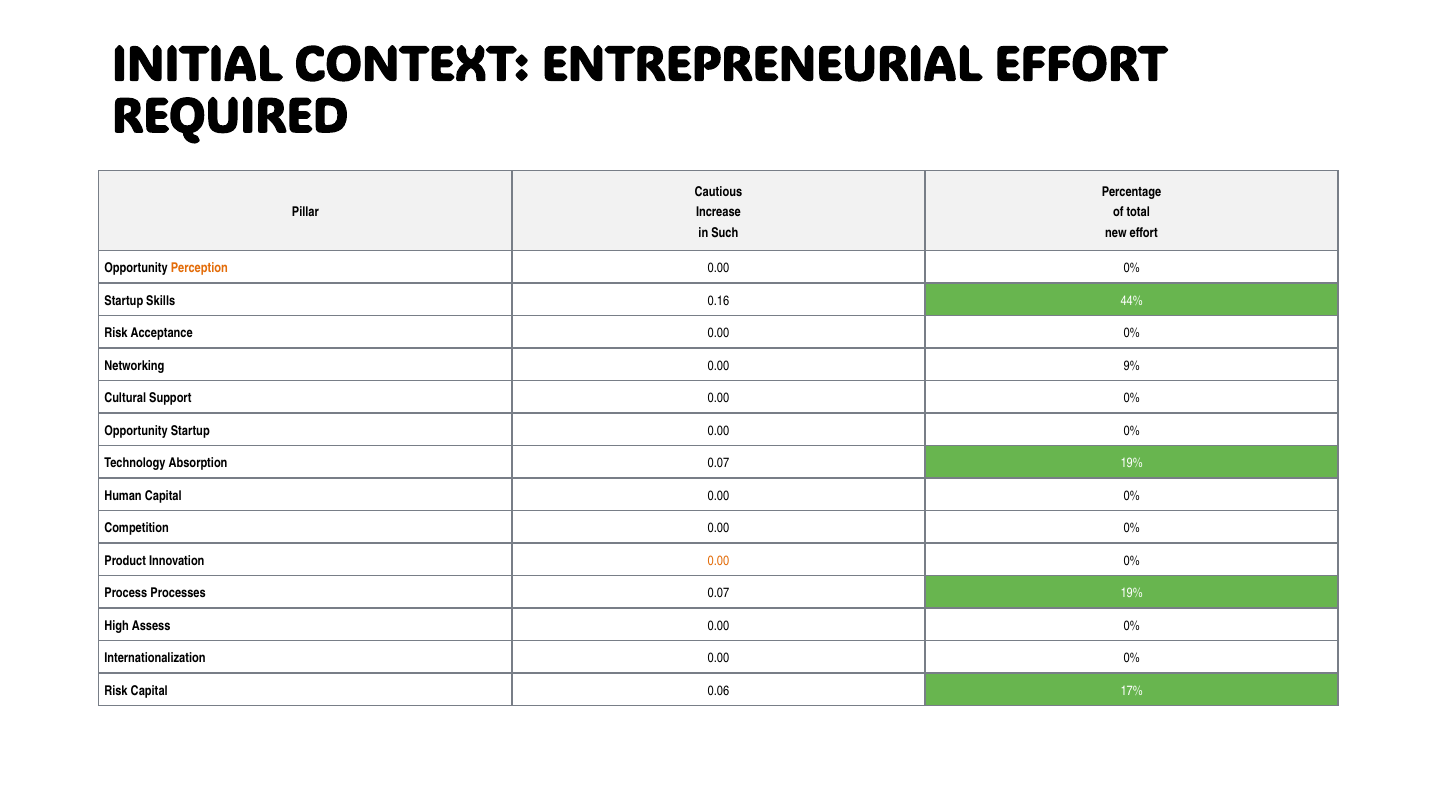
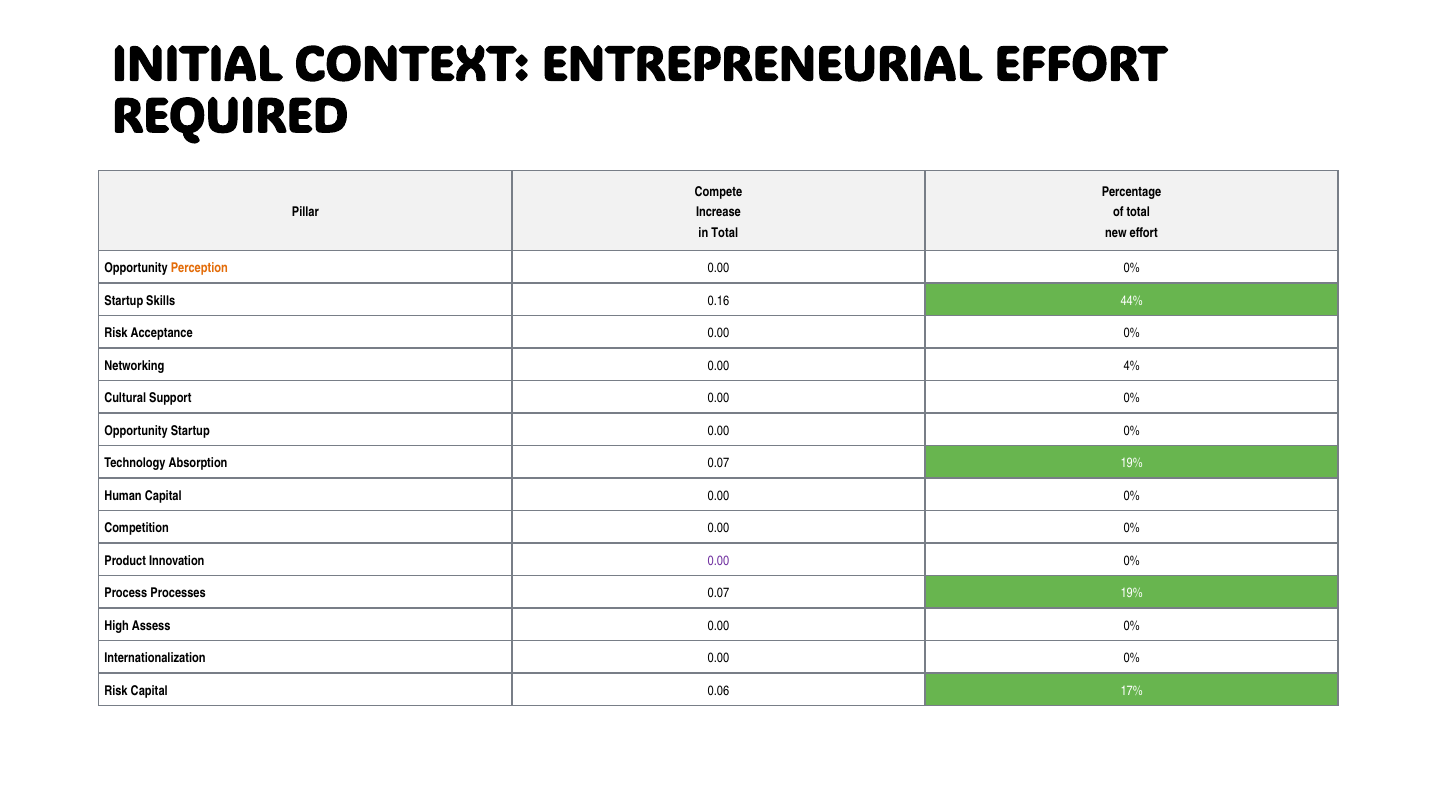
Cautious: Cautious -> Compete
in Such: Such -> Total
9%: 9% -> 4%
0.00 at (718, 561) colour: orange -> purple
